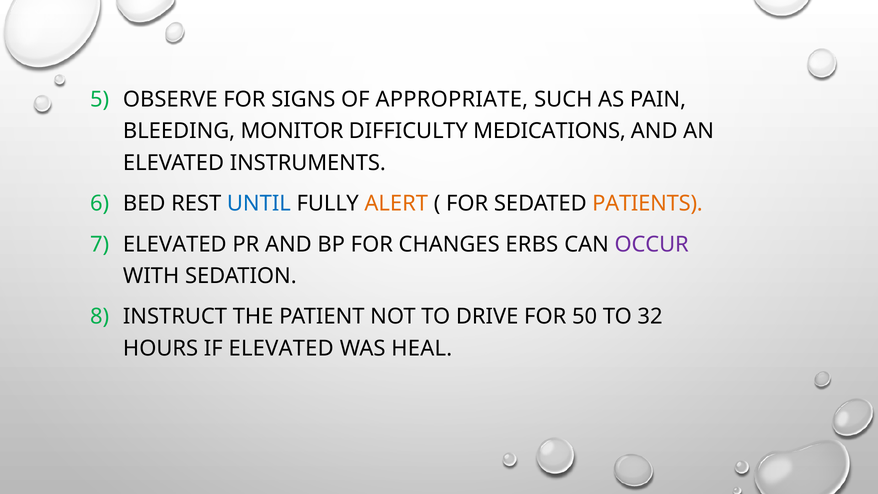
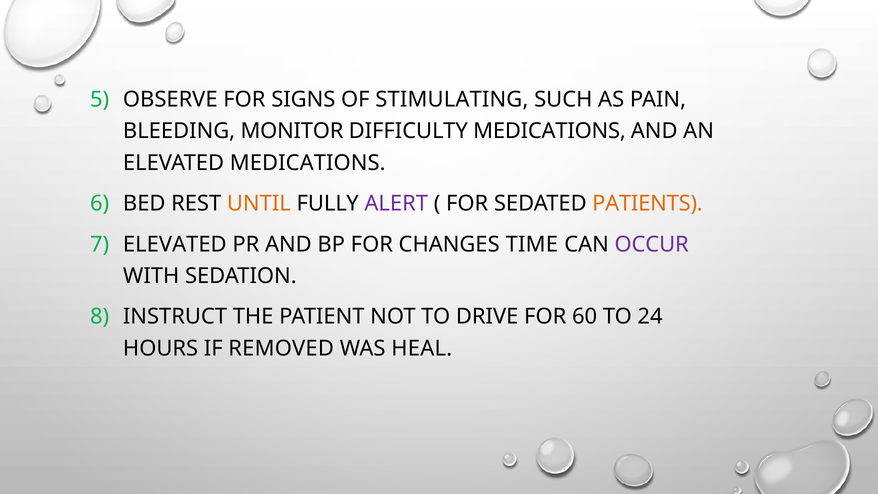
APPROPRIATE: APPROPRIATE -> STIMULATING
ELEVATED INSTRUMENTS: INSTRUMENTS -> MEDICATIONS
UNTIL colour: blue -> orange
ALERT colour: orange -> purple
ERBS: ERBS -> TIME
50: 50 -> 60
32: 32 -> 24
IF ELEVATED: ELEVATED -> REMOVED
